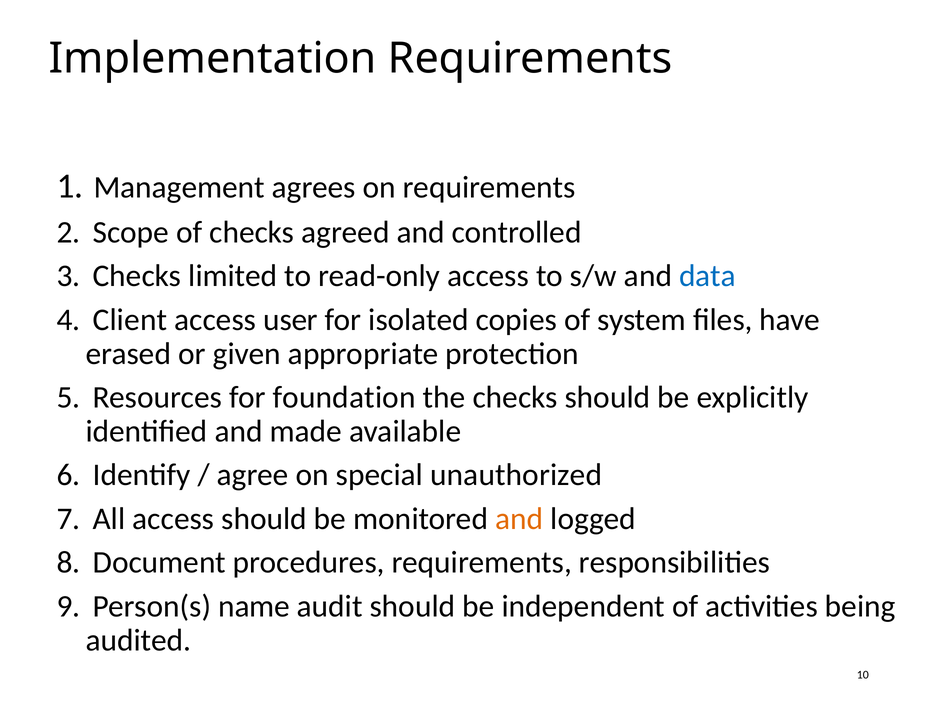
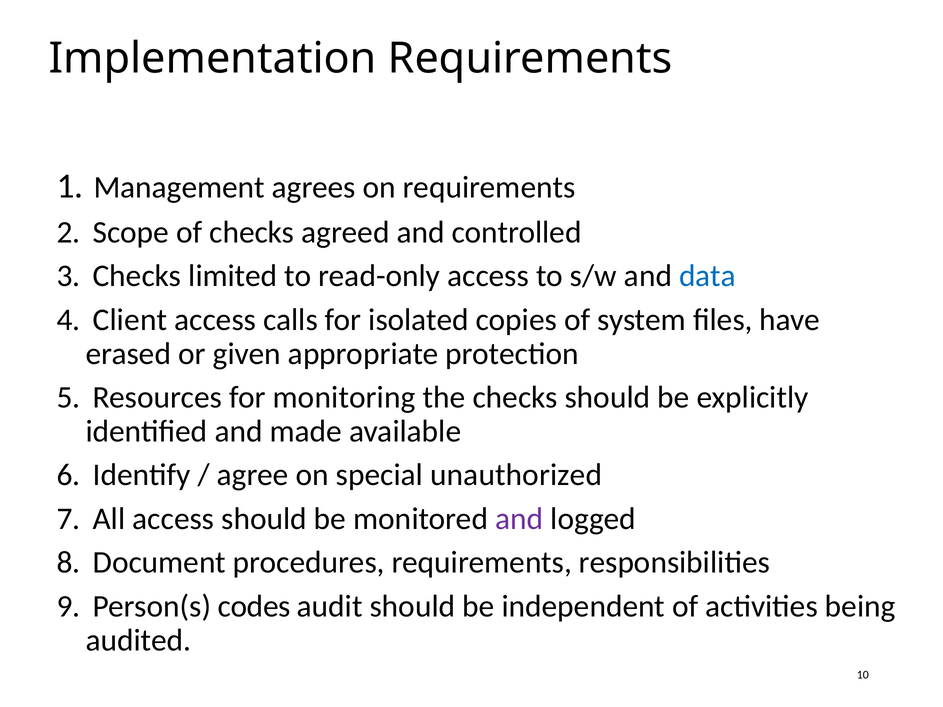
user: user -> calls
foundation: foundation -> monitoring
and at (519, 519) colour: orange -> purple
name: name -> codes
